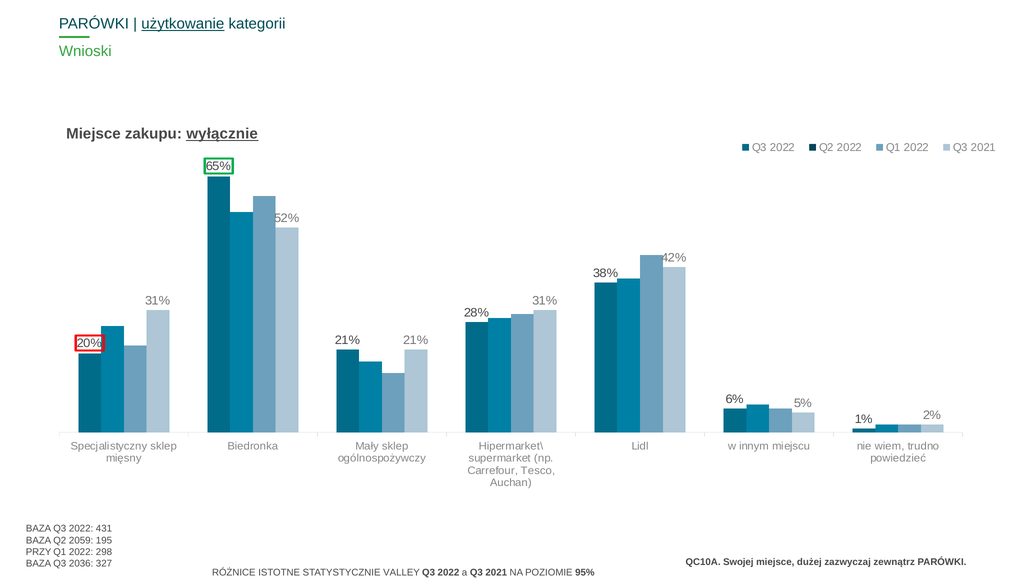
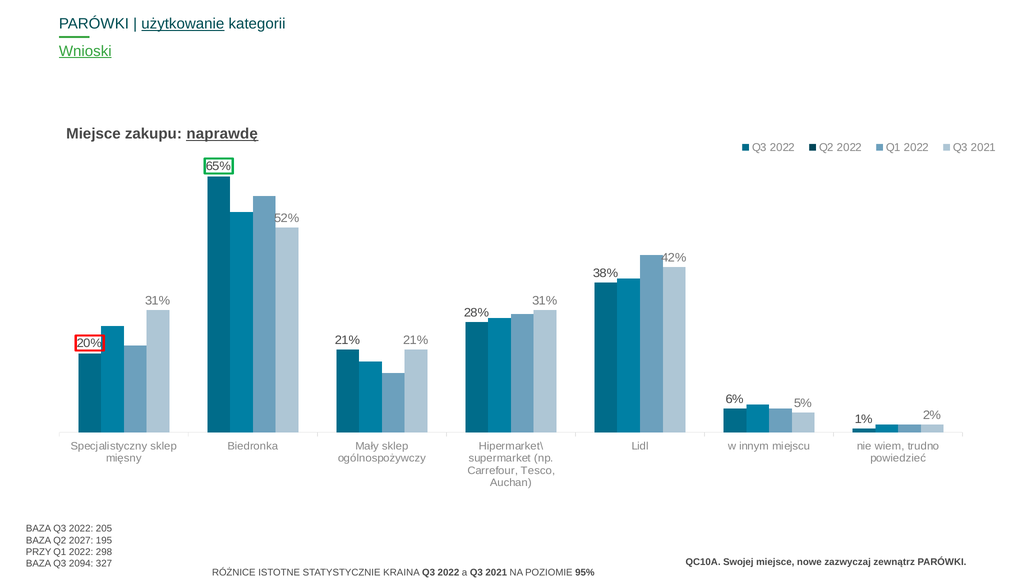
Wnioski underline: none -> present
wyłącznie: wyłącznie -> naprawdę
431: 431 -> 205
2059: 2059 -> 2027
dużej: dużej -> nowe
2036: 2036 -> 2094
VALLEY: VALLEY -> KRAINA
